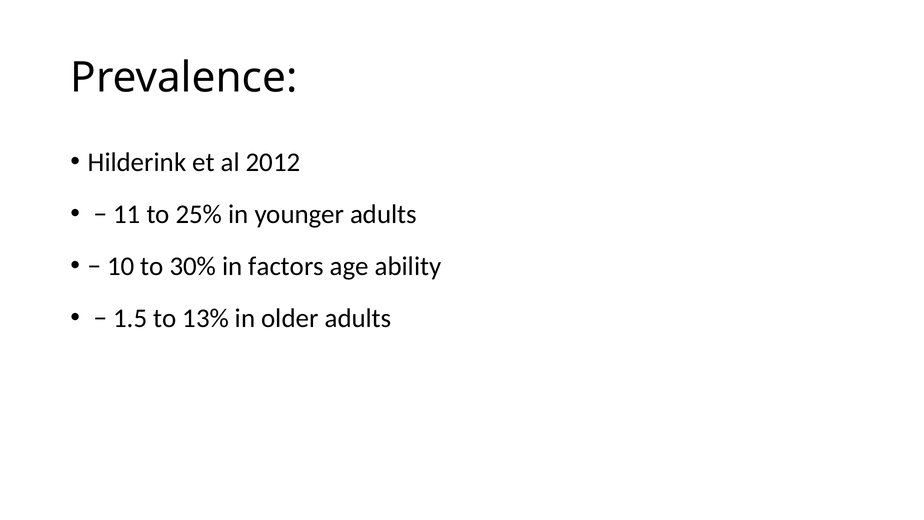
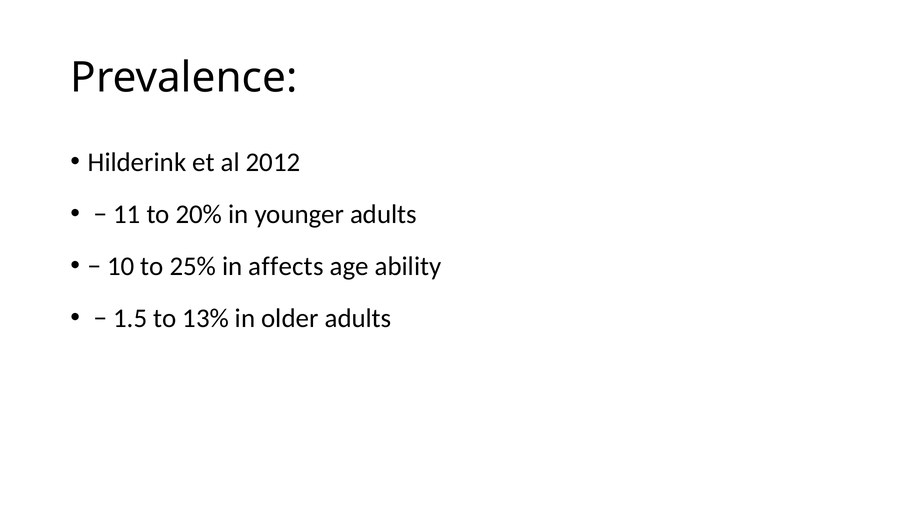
25%: 25% -> 20%
30%: 30% -> 25%
factors: factors -> affects
